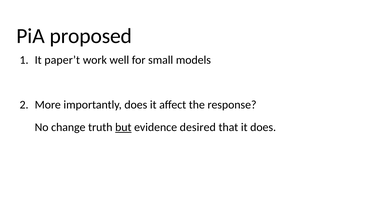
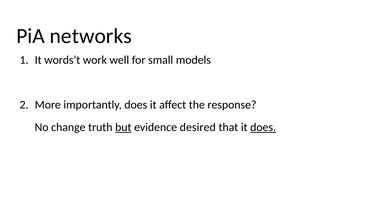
proposed: proposed -> networks
paper’t: paper’t -> words’t
does at (263, 128) underline: none -> present
